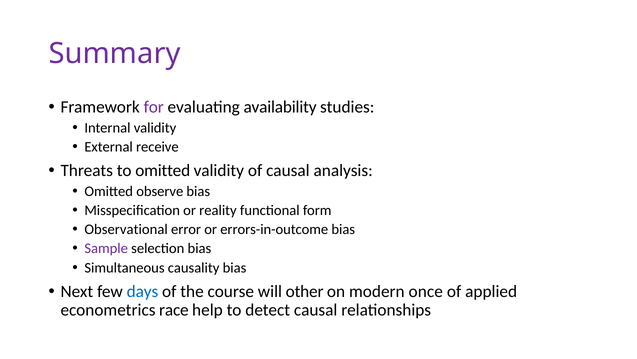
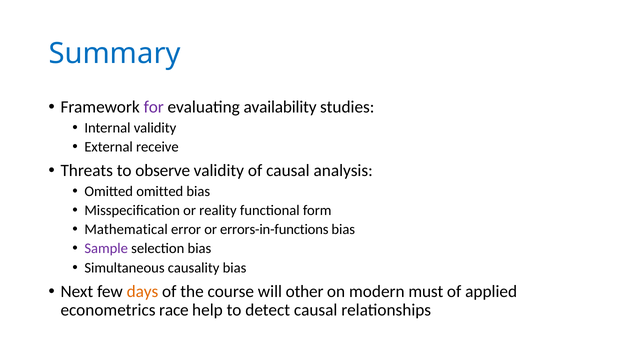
Summary colour: purple -> blue
to omitted: omitted -> observe
Omitted observe: observe -> omitted
Observational: Observational -> Mathematical
errors-in-outcome: errors-in-outcome -> errors-in-functions
days colour: blue -> orange
once: once -> must
